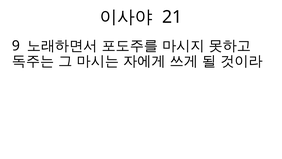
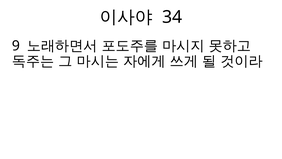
21: 21 -> 34
